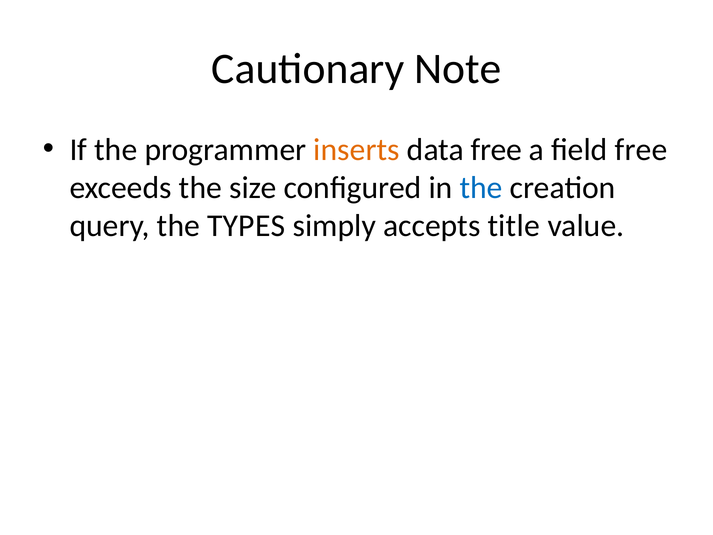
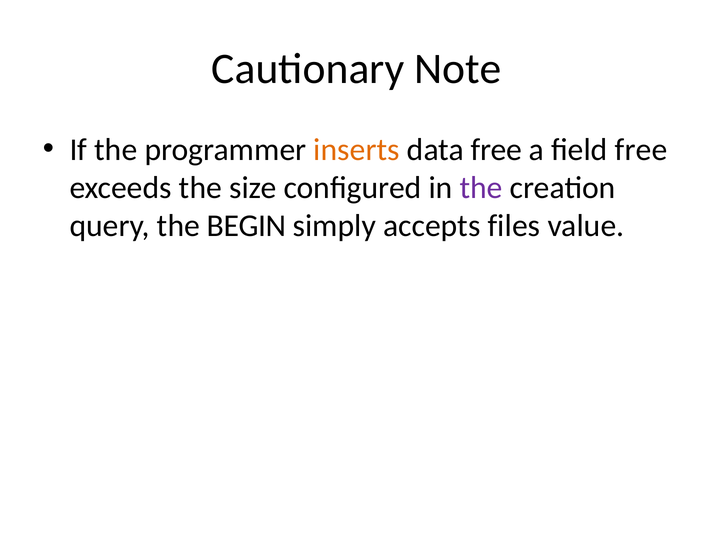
the at (481, 188) colour: blue -> purple
TYPES: TYPES -> BEGIN
title: title -> files
